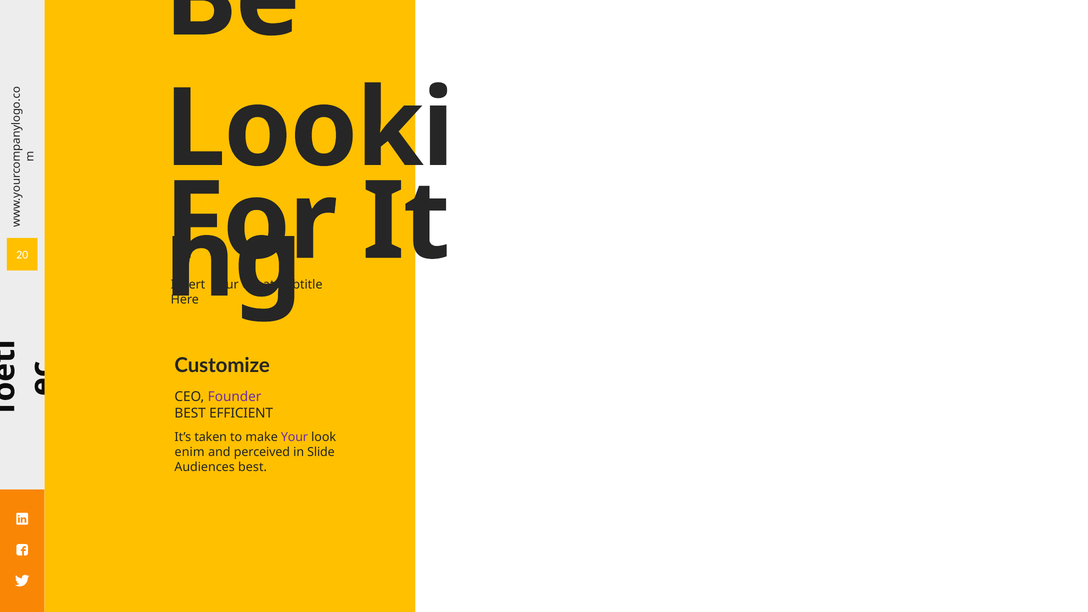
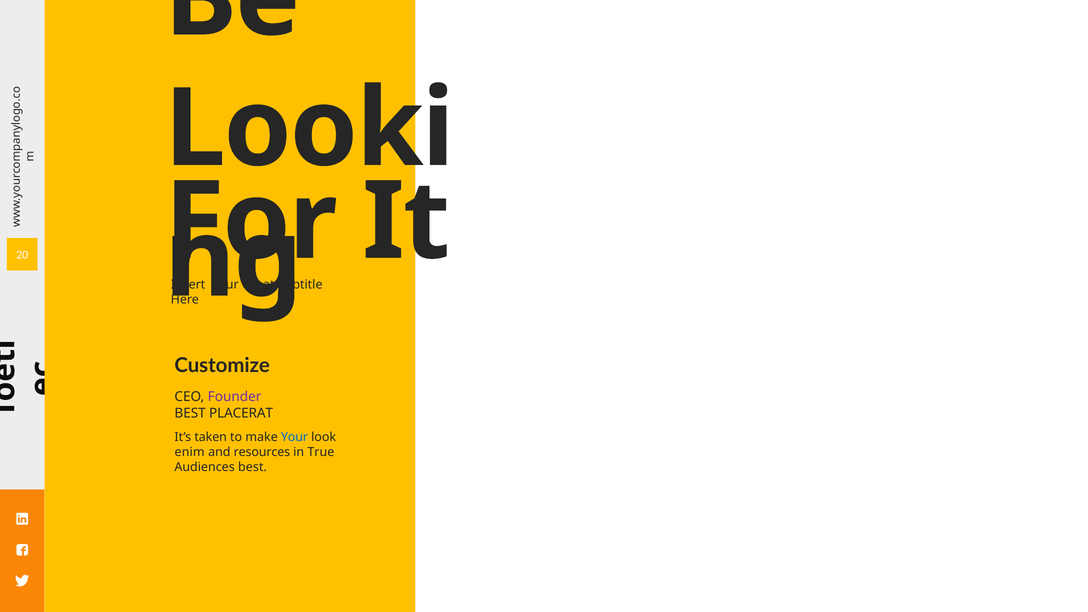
EFFICIENT: EFFICIENT -> PLACERAT
Your at (294, 437) colour: purple -> blue
perceived: perceived -> resources
Slide: Slide -> True
